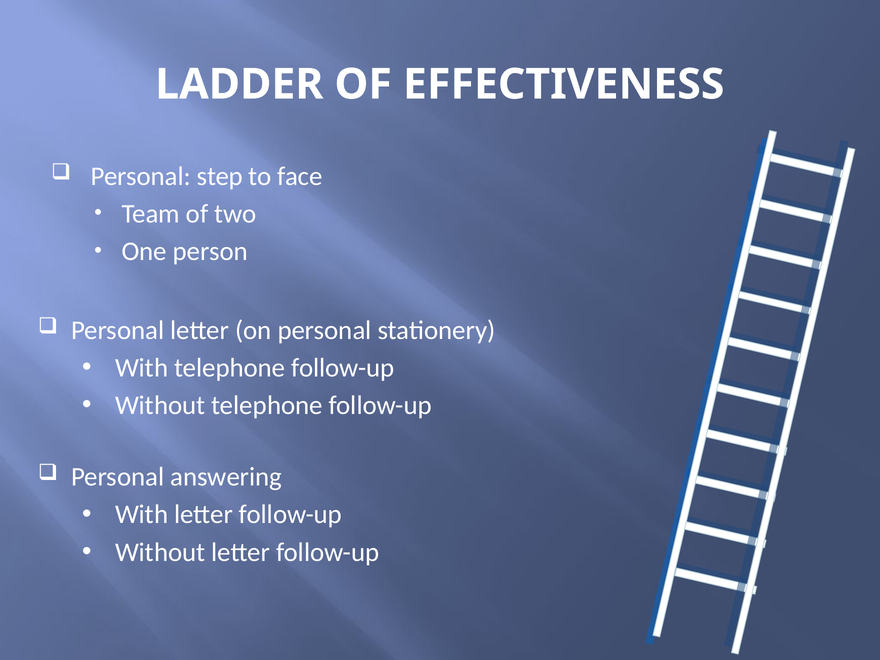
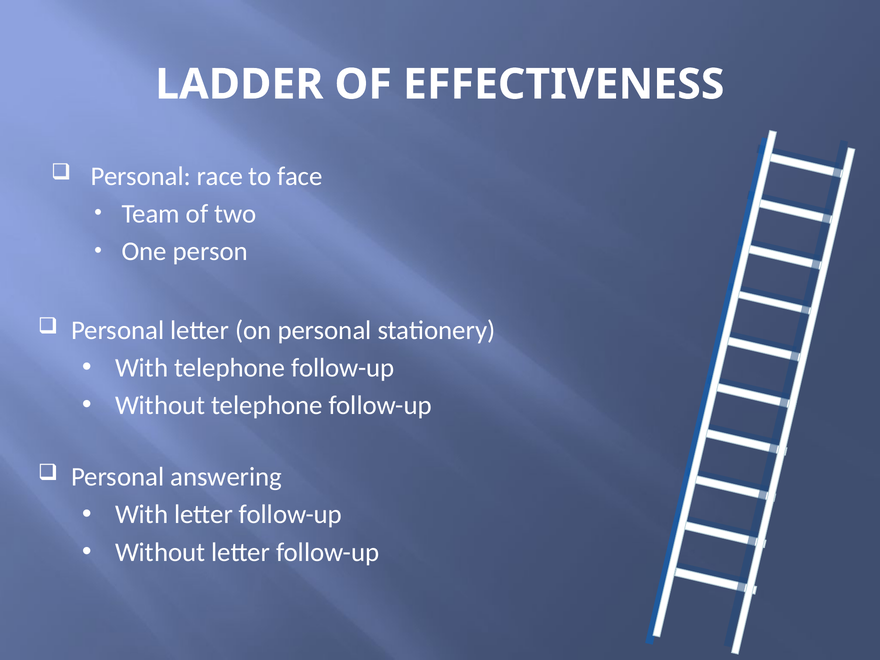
step: step -> race
